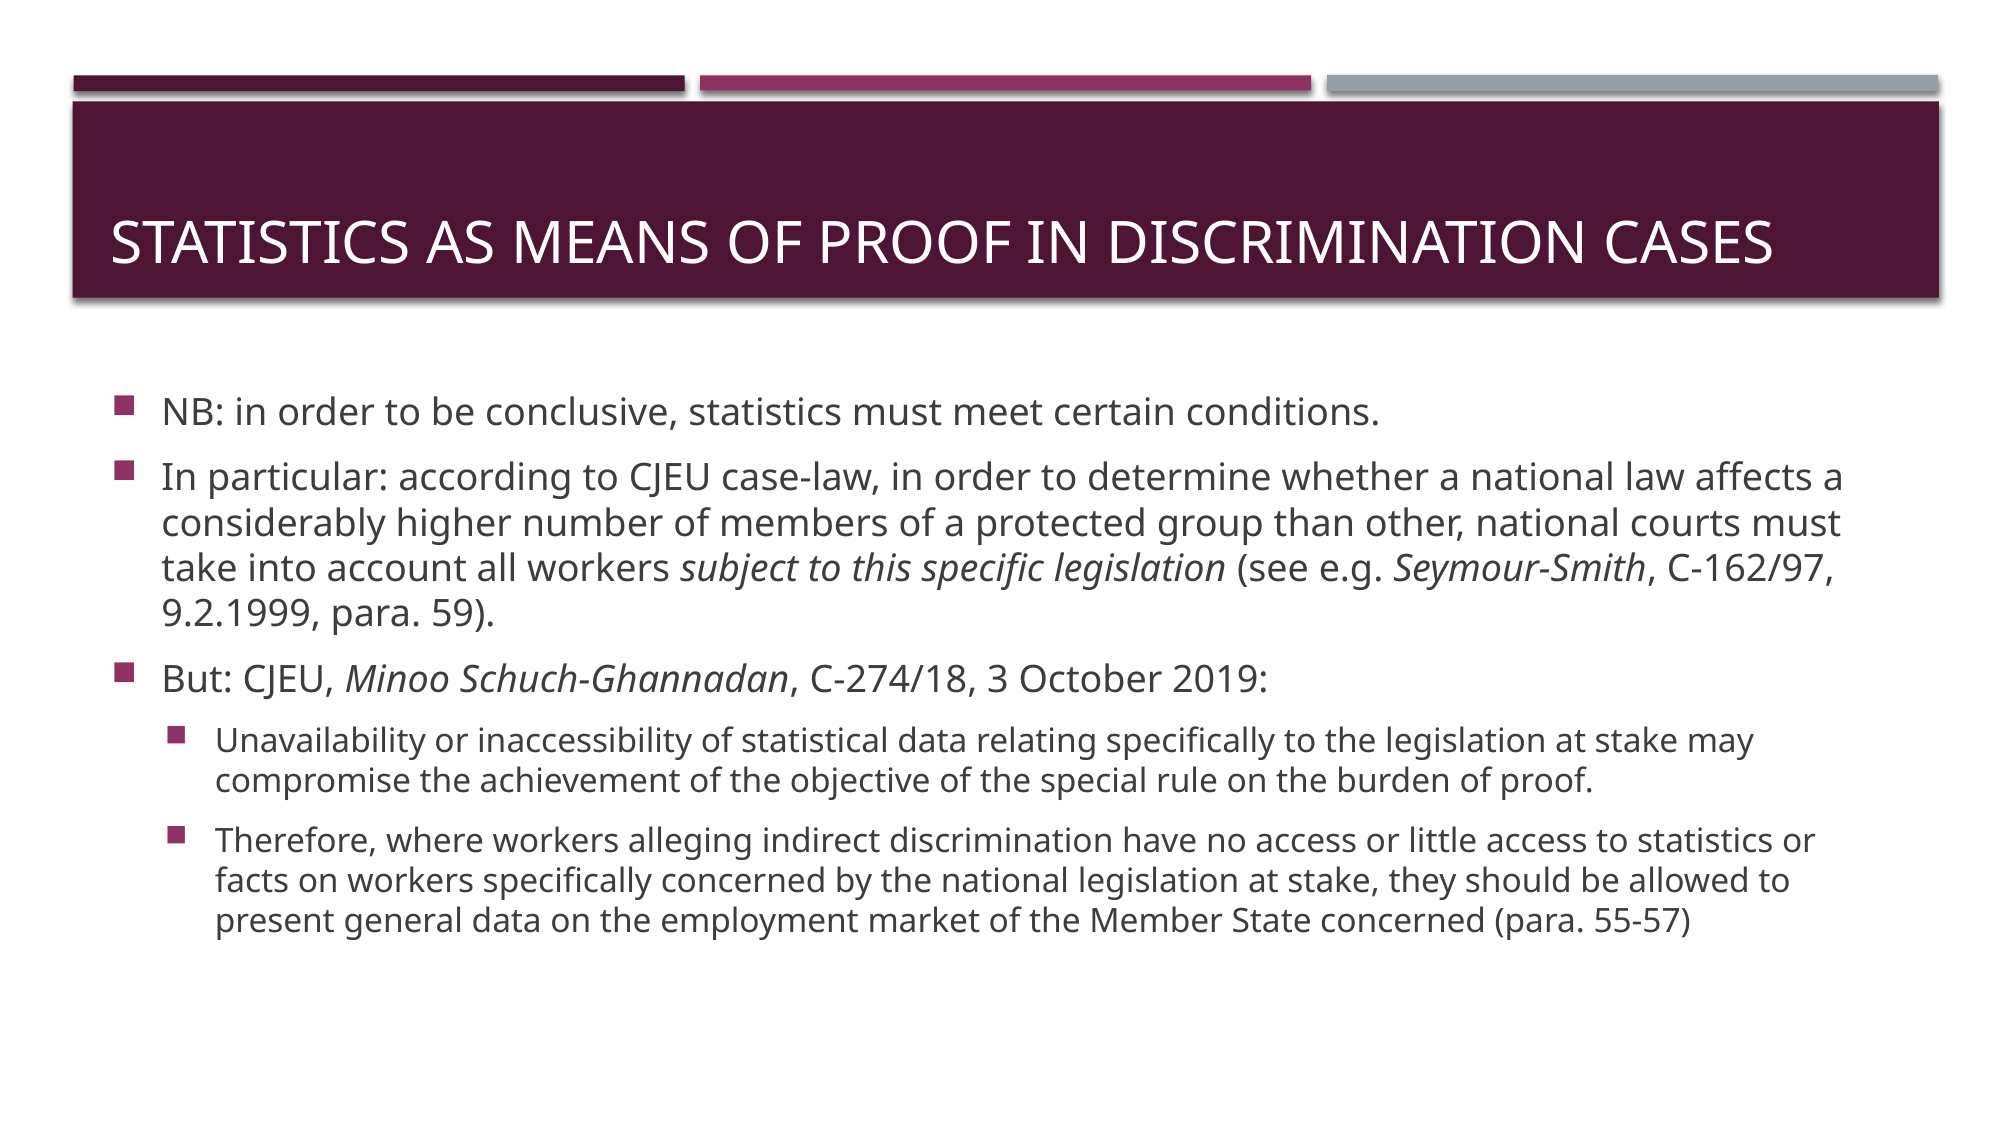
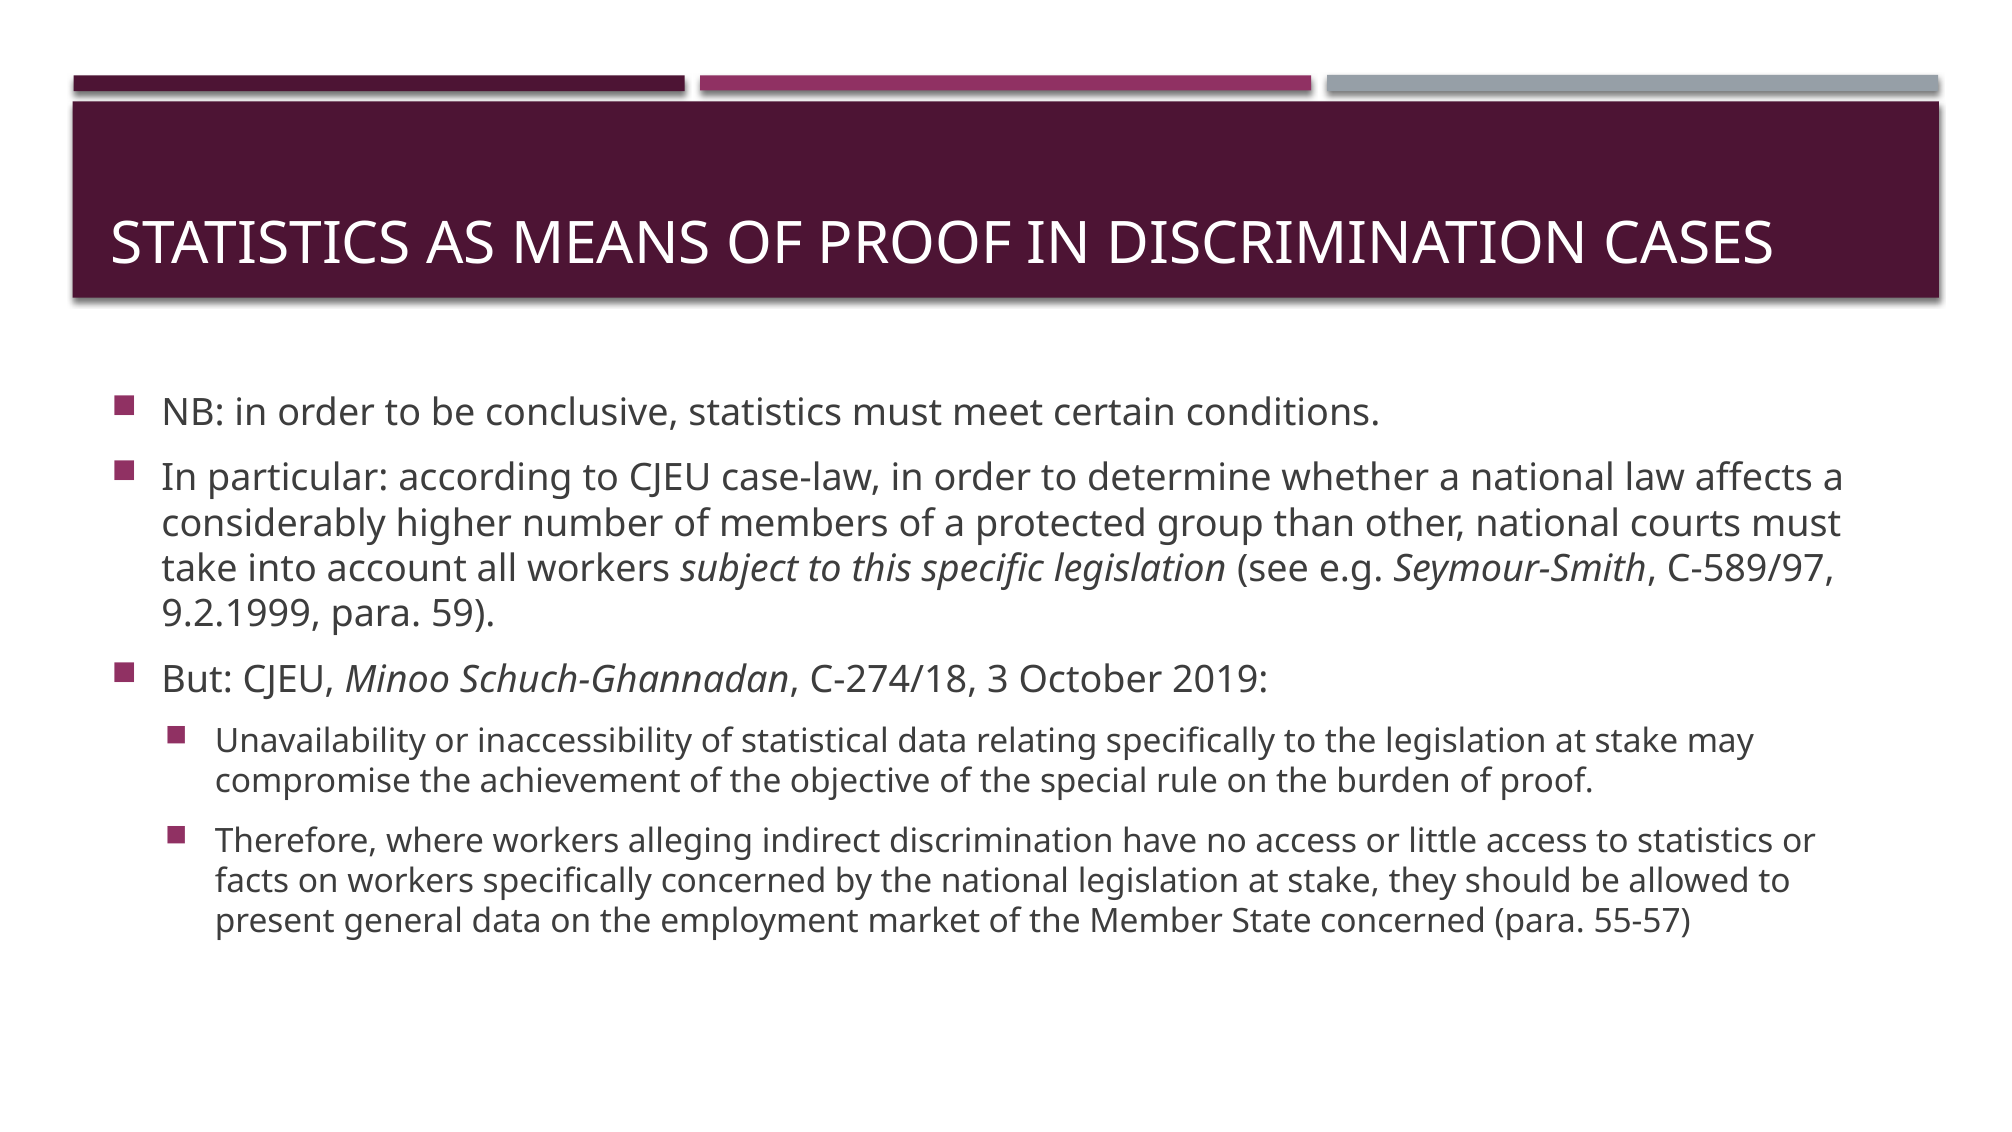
C-162/97: C-162/97 -> C-589/97
